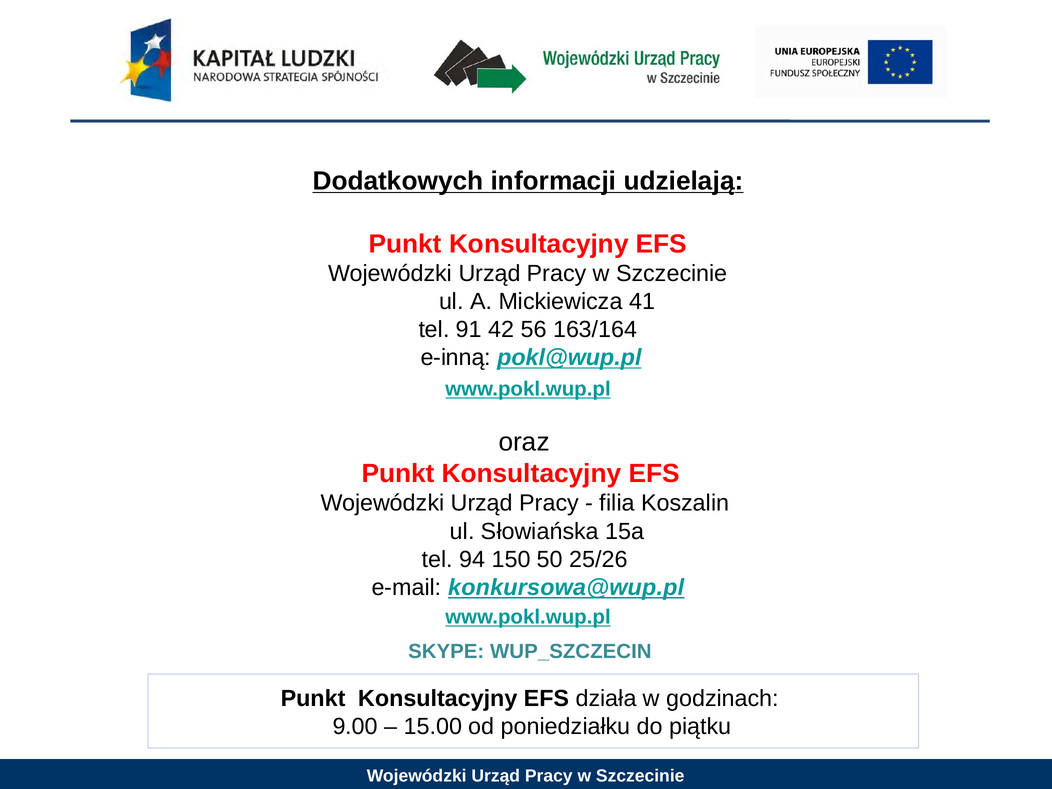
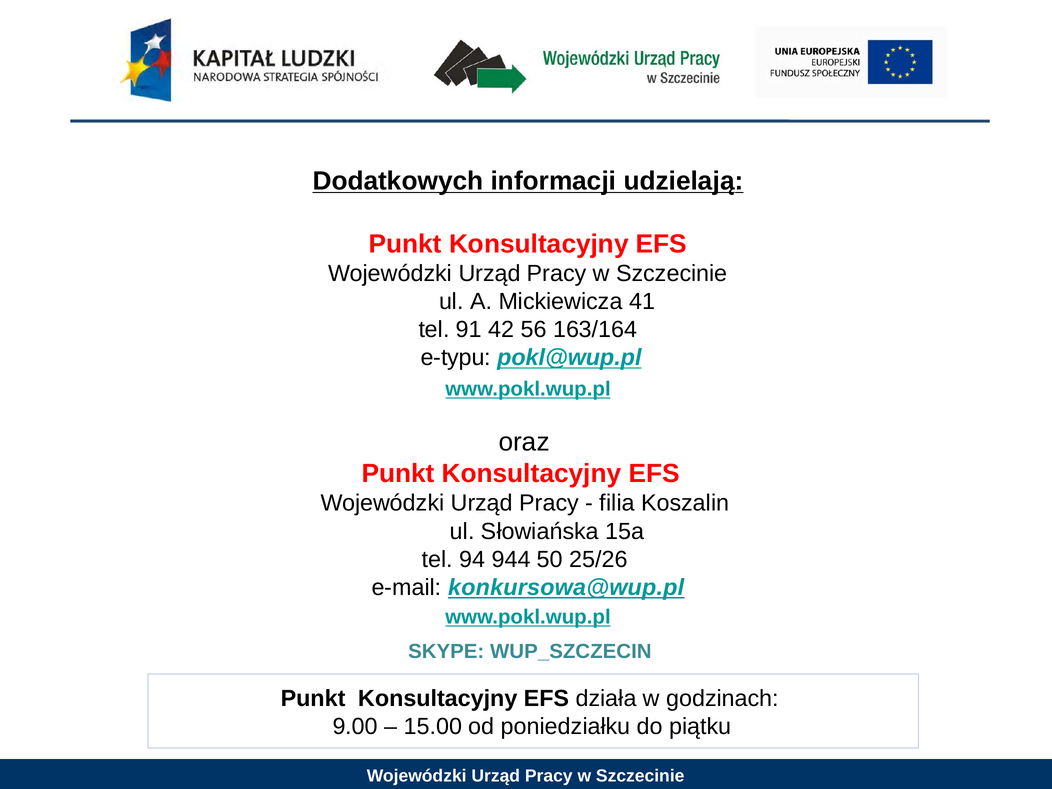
e-inną: e-inną -> e-typu
150: 150 -> 944
